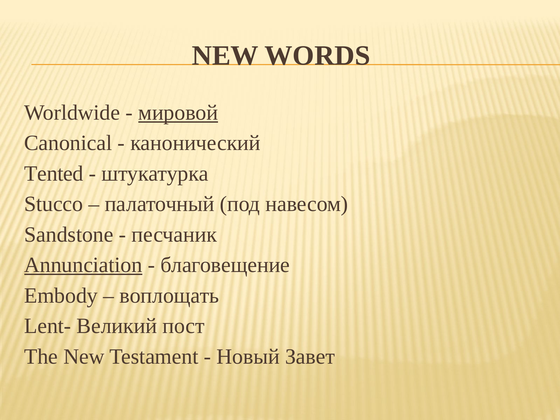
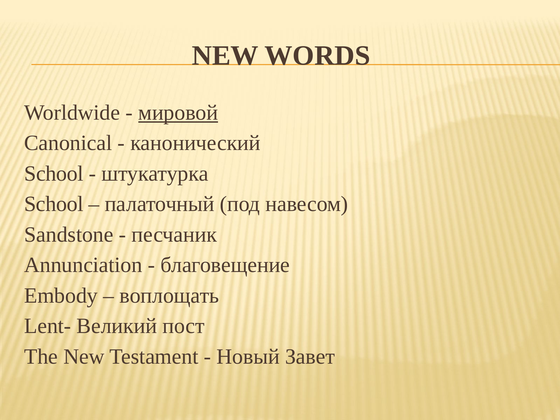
Tented at (54, 174): Tented -> School
Stucco at (54, 204): Stucco -> School
Annunciation underline: present -> none
